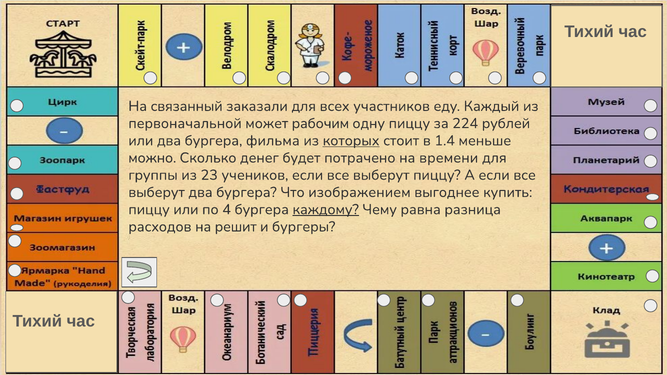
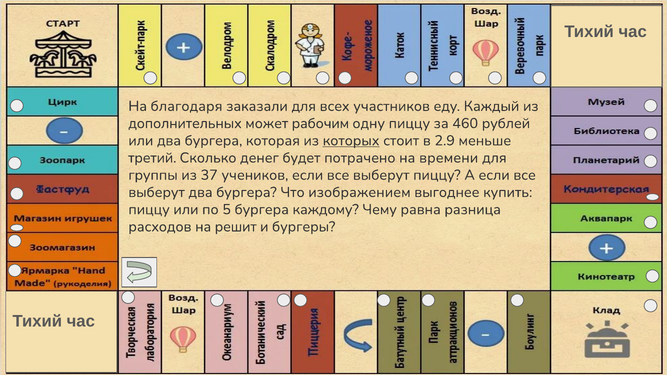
связанный: связанный -> благодаря
первоначальной: первоначальной -> дополнительных
224: 224 -> 460
фильма: фильма -> которая
1.4: 1.4 -> 2.9
можно: можно -> третий
23: 23 -> 37
4: 4 -> 5
каждому underline: present -> none
